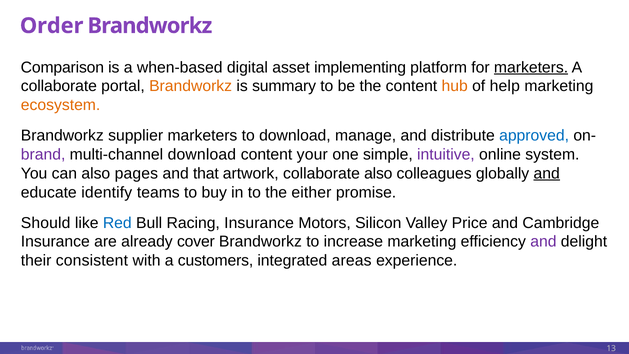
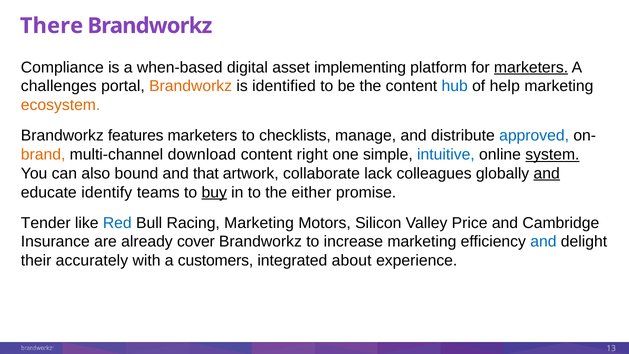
Order: Order -> There
Comparison: Comparison -> Compliance
collaborate at (59, 86): collaborate -> challenges
summary: summary -> identified
hub colour: orange -> blue
supplier: supplier -> features
to download: download -> checklists
brand colour: purple -> orange
your: your -> right
intuitive colour: purple -> blue
system underline: none -> present
pages: pages -> bound
collaborate also: also -> lack
buy underline: none -> present
Should: Should -> Tender
Racing Insurance: Insurance -> Marketing
and at (543, 242) colour: purple -> blue
consistent: consistent -> accurately
areas: areas -> about
